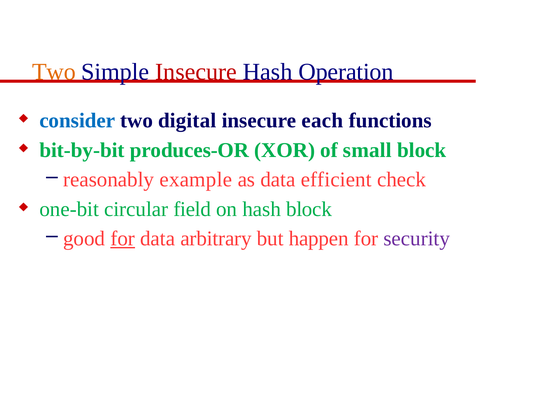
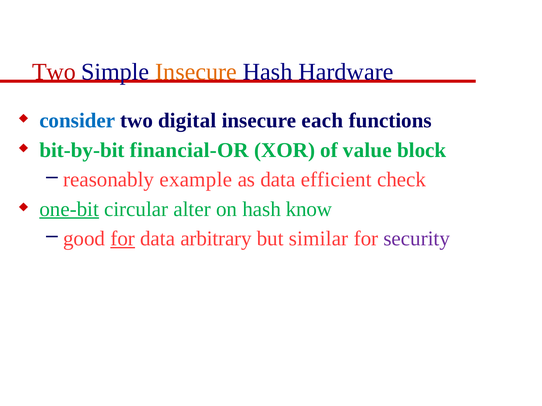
Two at (54, 72) colour: orange -> red
Insecure at (196, 72) colour: red -> orange
Operation: Operation -> Hardware
produces-OR: produces-OR -> financial-OR
small: small -> value
one-bit underline: none -> present
field: field -> alter
hash block: block -> know
happen: happen -> similar
